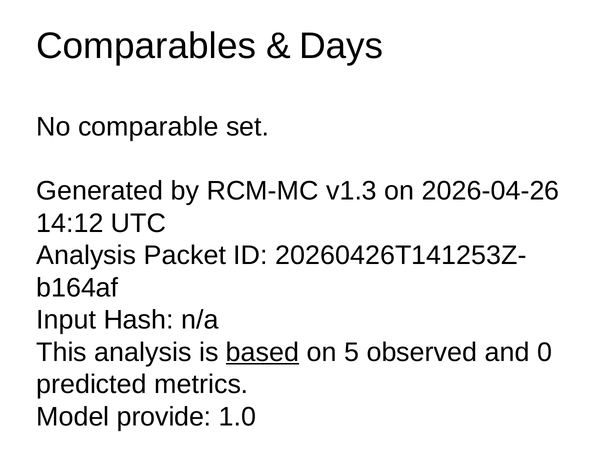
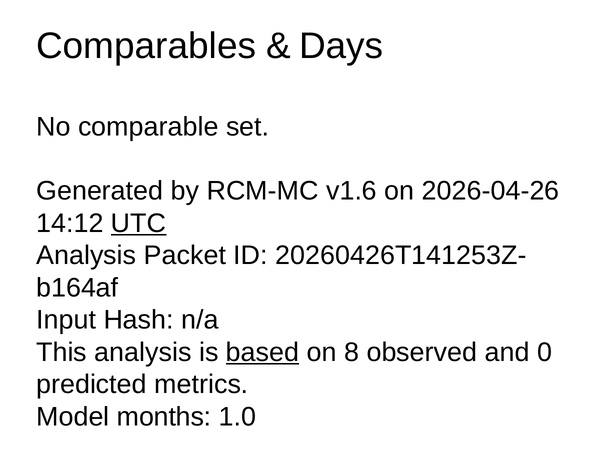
v1.3: v1.3 -> v1.6
UTC underline: none -> present
5: 5 -> 8
provide: provide -> months
